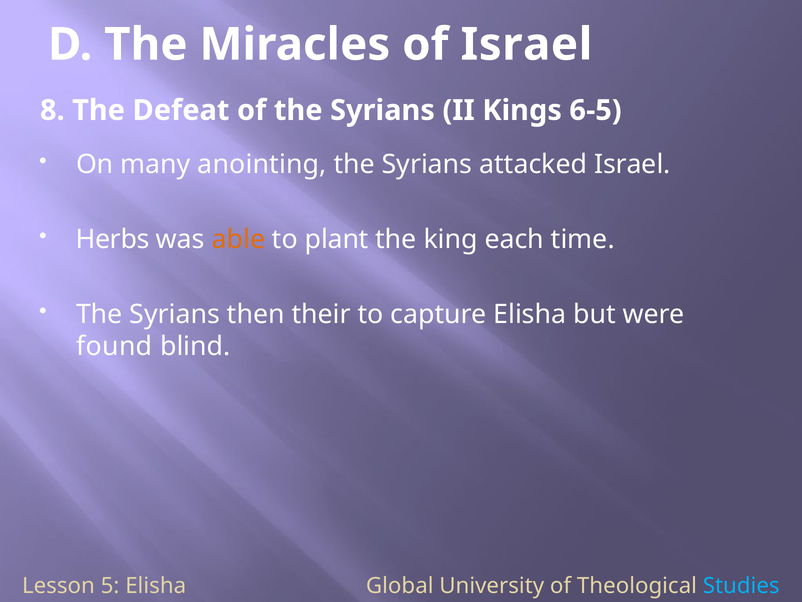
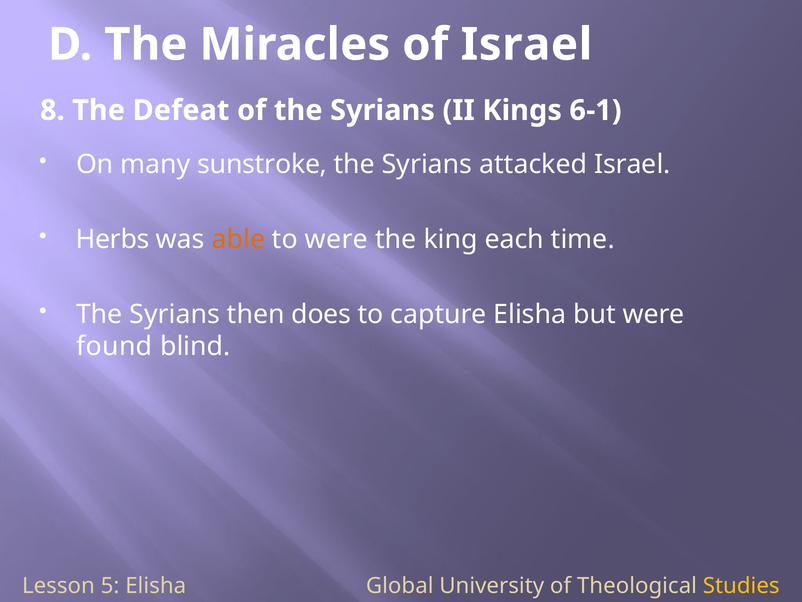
6-5: 6-5 -> 6-1
anointing: anointing -> sunstroke
to plant: plant -> were
their: their -> does
Studies colour: light blue -> yellow
